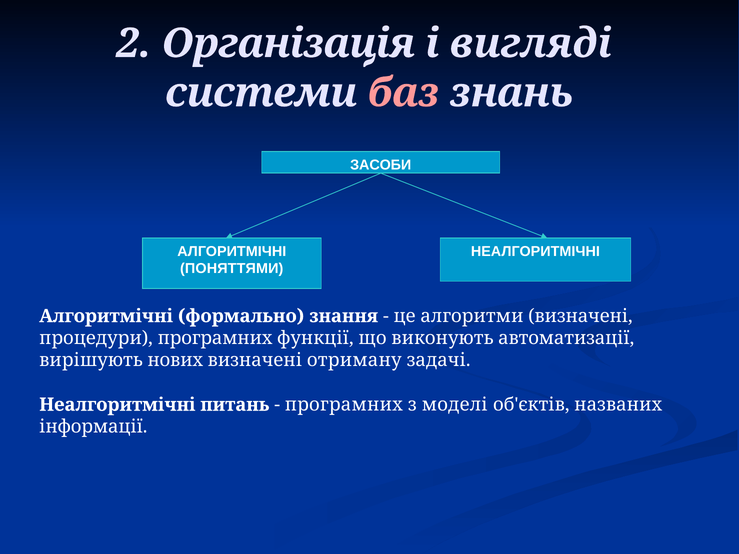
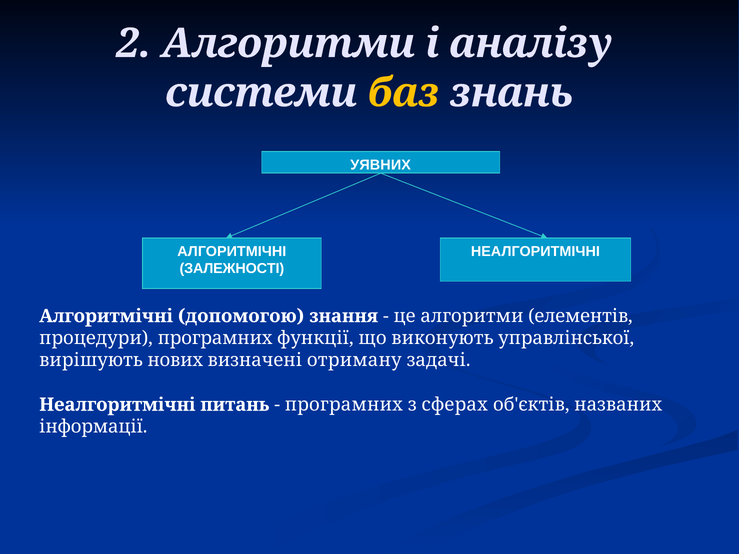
2 Організація: Організація -> Алгоритми
вигляді: вигляді -> аналізу
баз colour: pink -> yellow
ЗАСОБИ: ЗАСОБИ -> УЯВНИХ
ПОНЯТТЯМИ: ПОНЯТТЯМИ -> ЗАЛЕЖНОСТІ
формально: формально -> допомогою
алгоритми визначені: визначені -> елементів
автоматизації: автоматизації -> управлінської
моделі: моделі -> сферах
